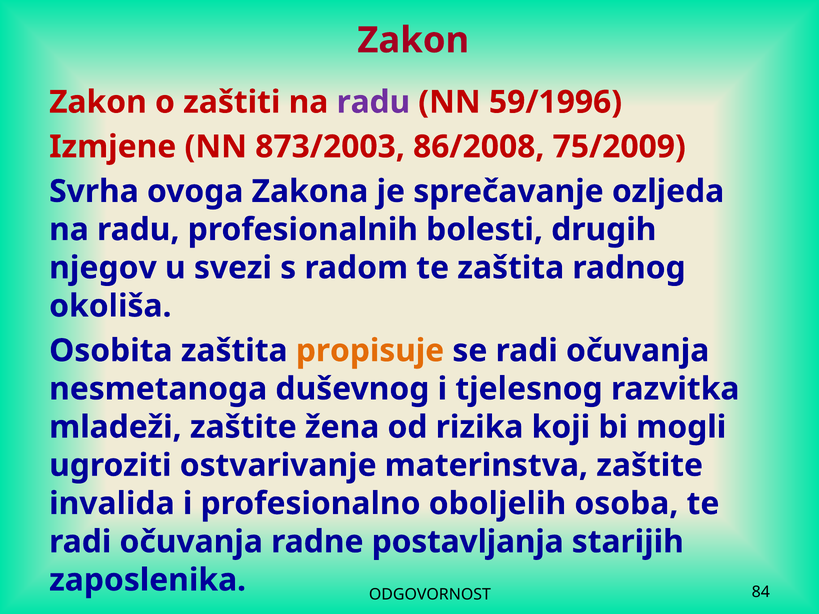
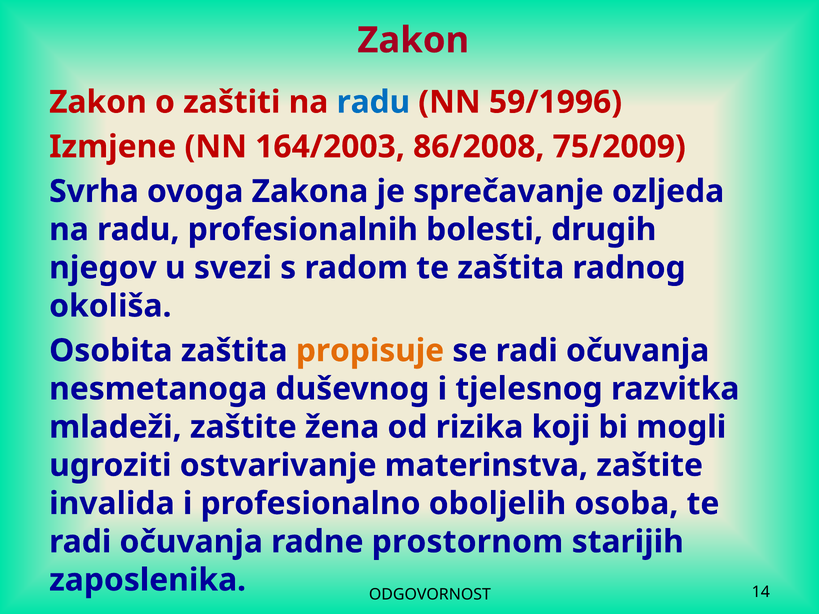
radu at (373, 102) colour: purple -> blue
873/2003: 873/2003 -> 164/2003
postavljanja: postavljanja -> prostornom
84: 84 -> 14
